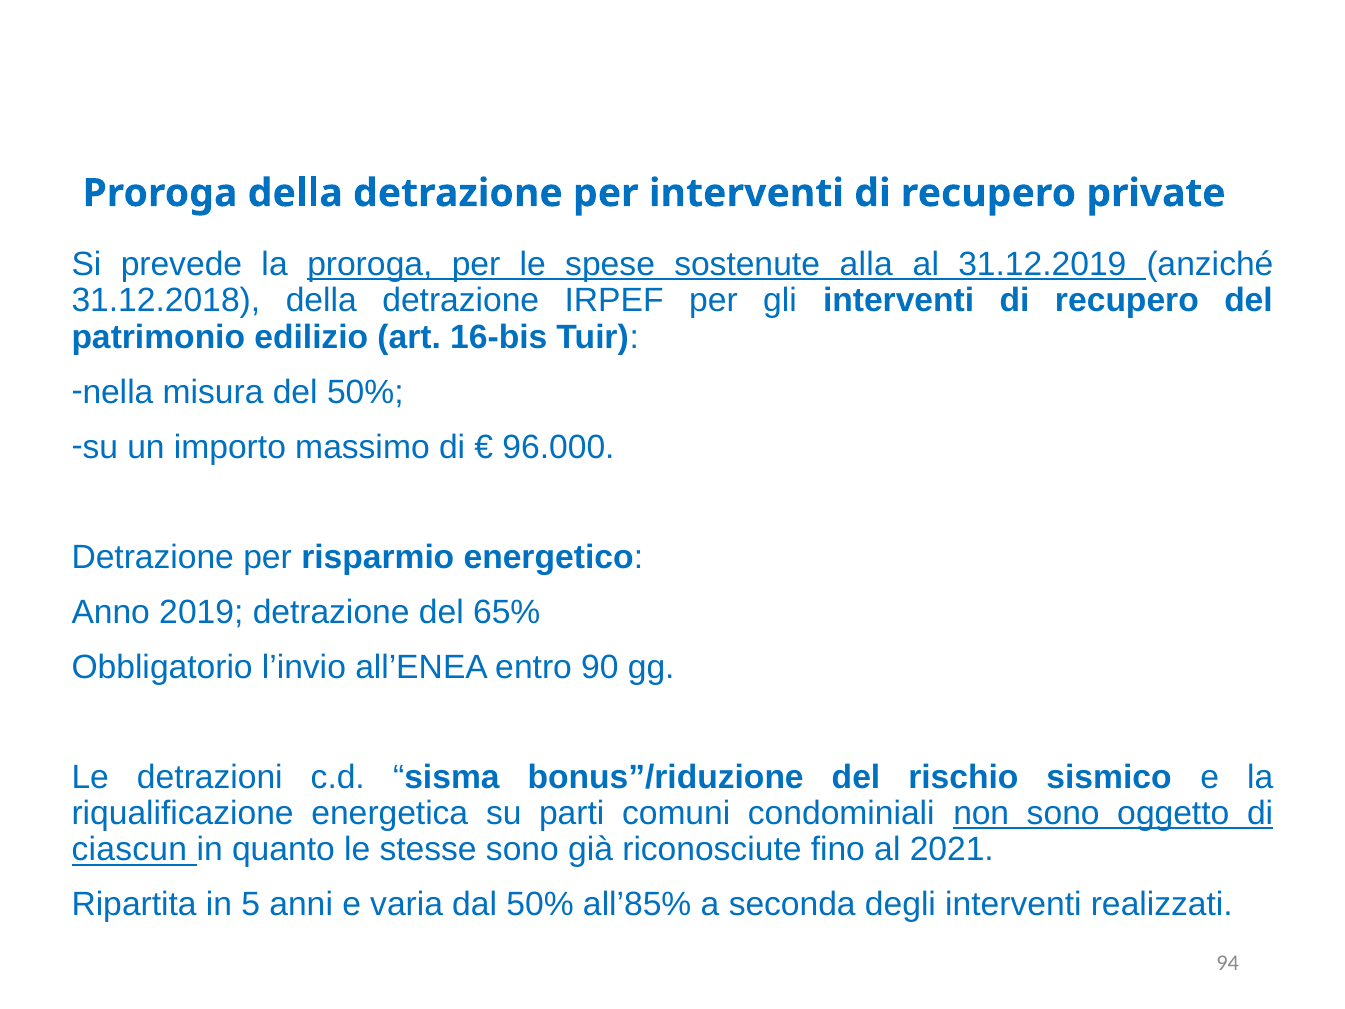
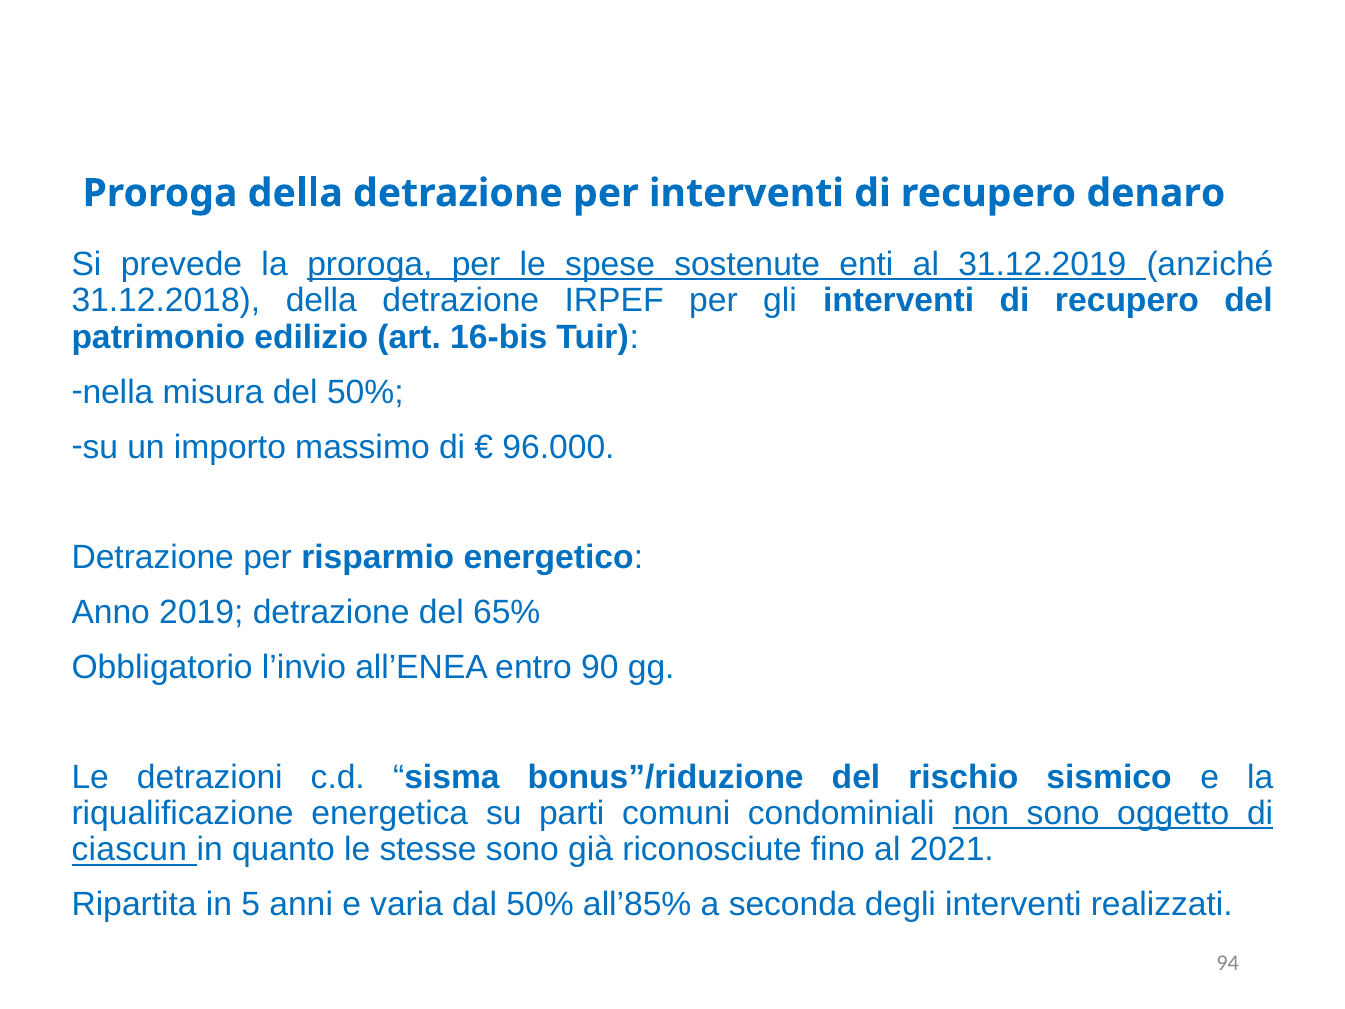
private: private -> denaro
alla: alla -> enti
